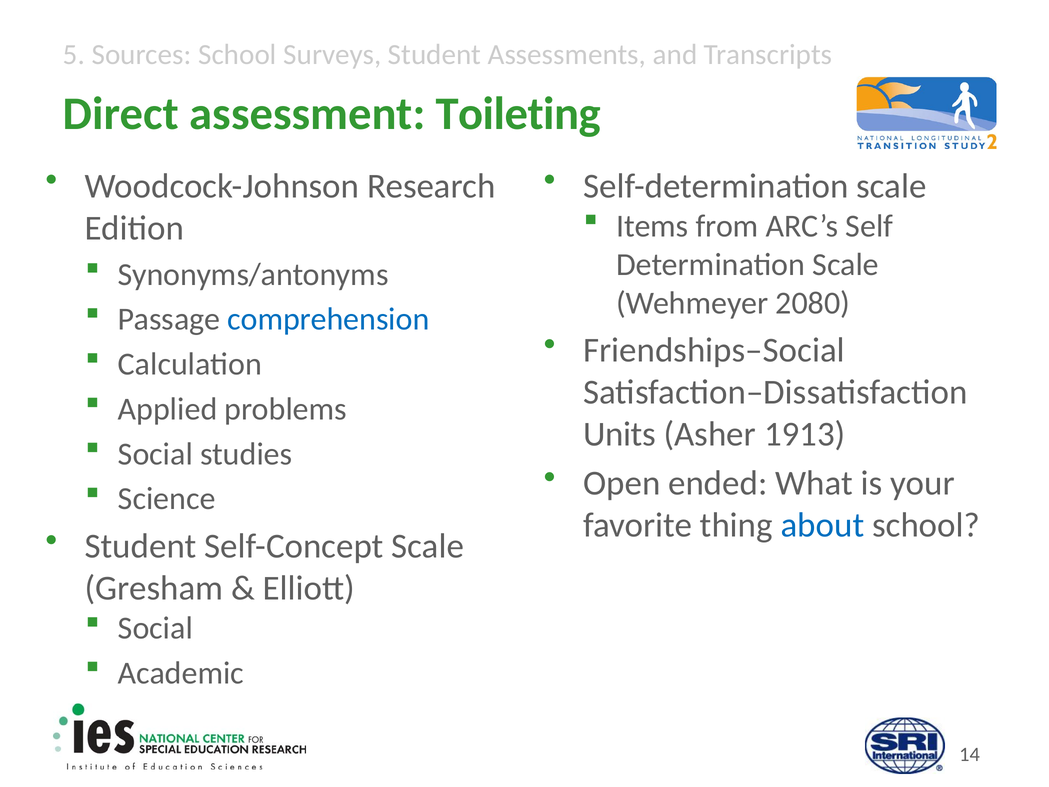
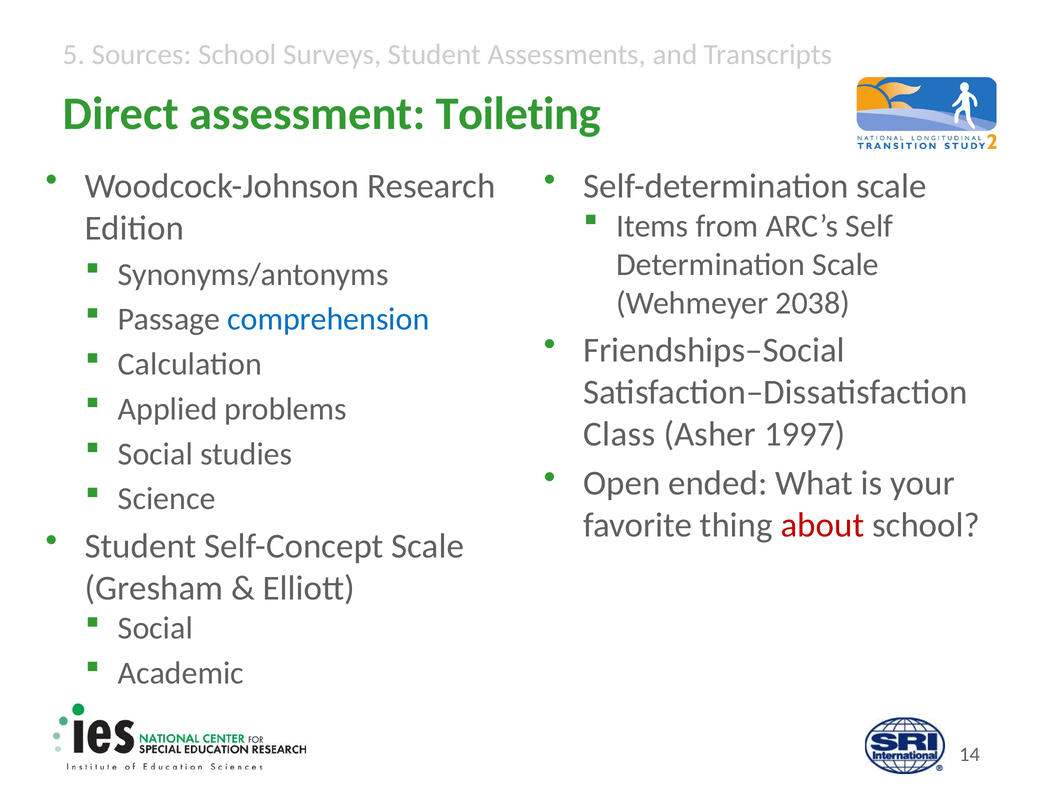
2080: 2080 -> 2038
Units: Units -> Class
1913: 1913 -> 1997
about colour: blue -> red
